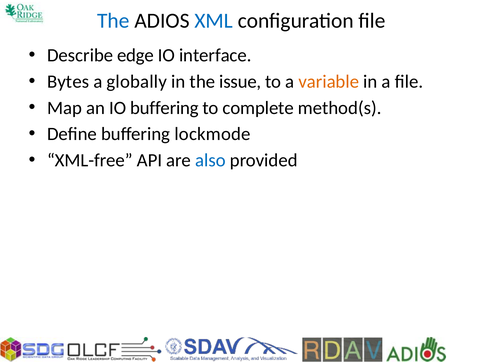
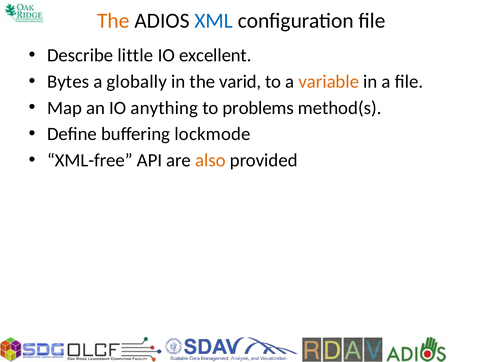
The at (113, 21) colour: blue -> orange
edge: edge -> little
interface: interface -> excellent
issue: issue -> varid
IO buffering: buffering -> anything
complete: complete -> problems
also colour: blue -> orange
